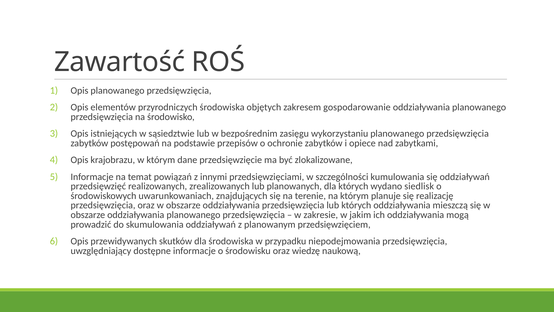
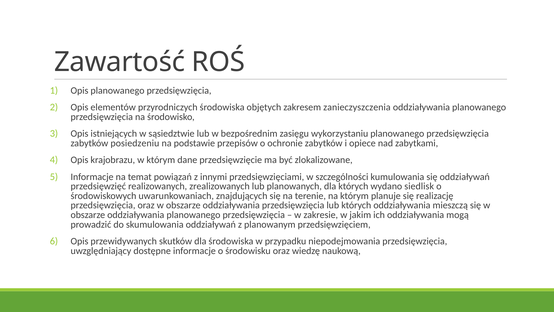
gospodarowanie: gospodarowanie -> zanieczyszczenia
postępowań: postępowań -> posiedzeniu
